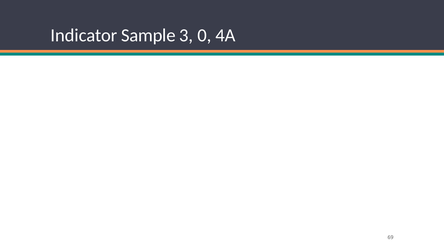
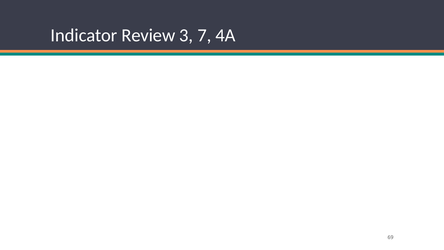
Sample: Sample -> Review
0: 0 -> 7
